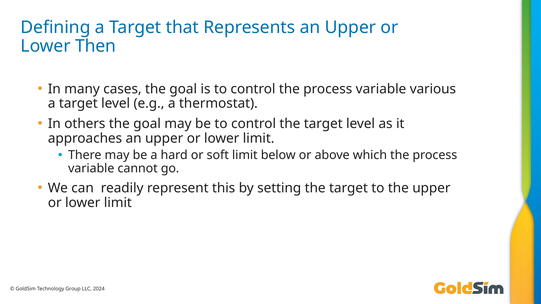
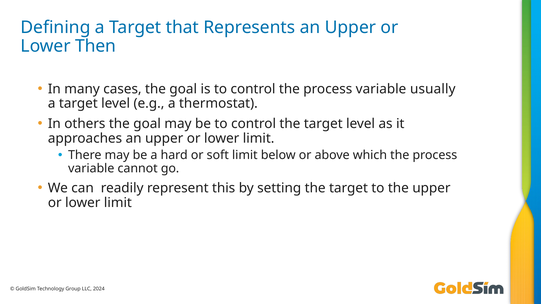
various: various -> usually
